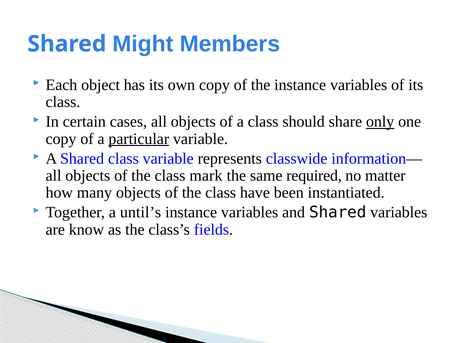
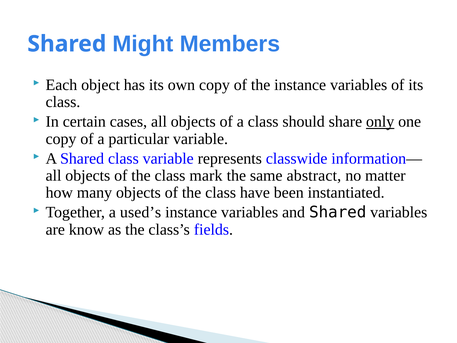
particular underline: present -> none
required: required -> abstract
until’s: until’s -> used’s
